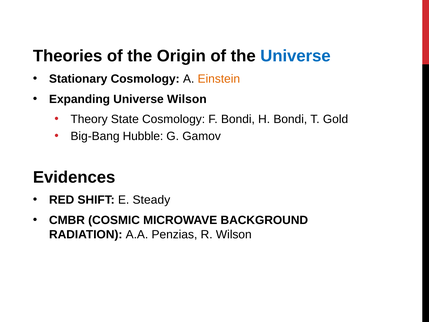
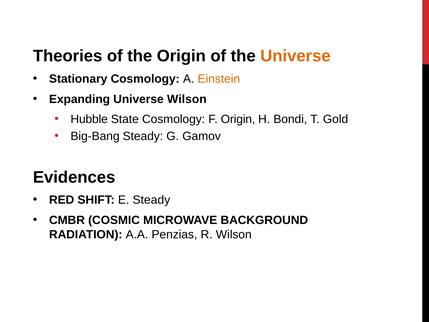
Universe at (295, 56) colour: blue -> orange
Theory: Theory -> Hubble
F Bondi: Bondi -> Origin
Big-Bang Hubble: Hubble -> Steady
